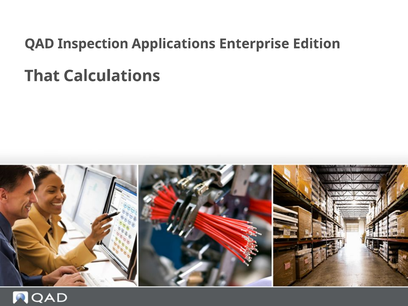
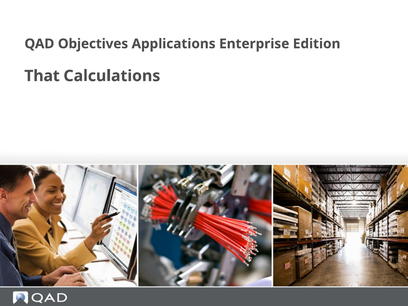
Inspection: Inspection -> Objectives
